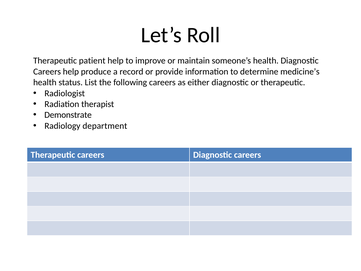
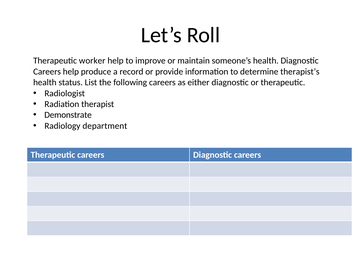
patient: patient -> worker
medicine’s: medicine’s -> therapist’s
